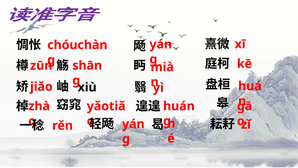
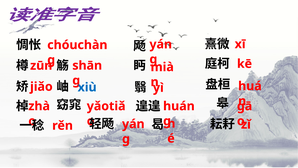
xiù colour: black -> blue
